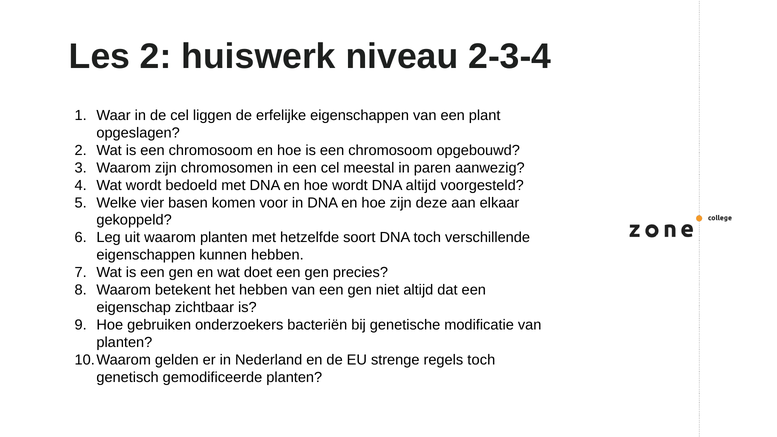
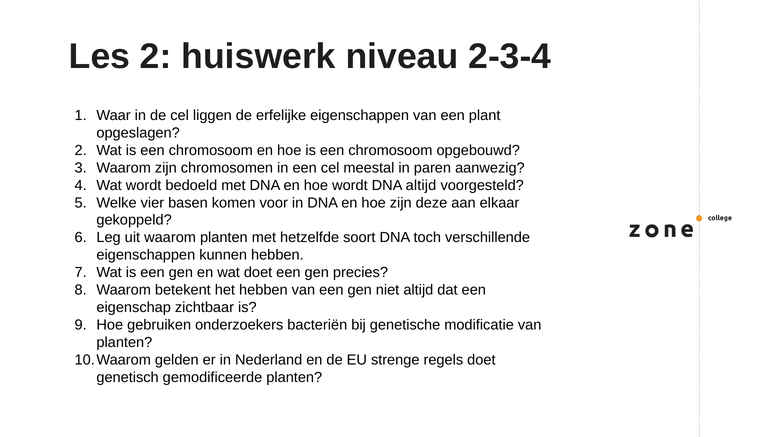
regels toch: toch -> doet
